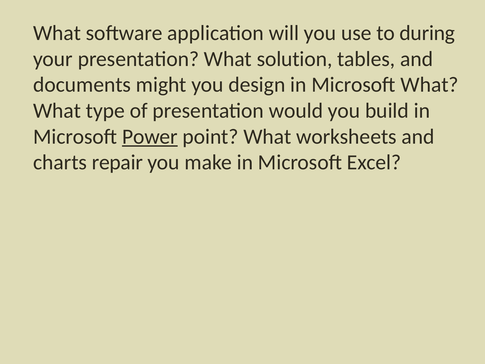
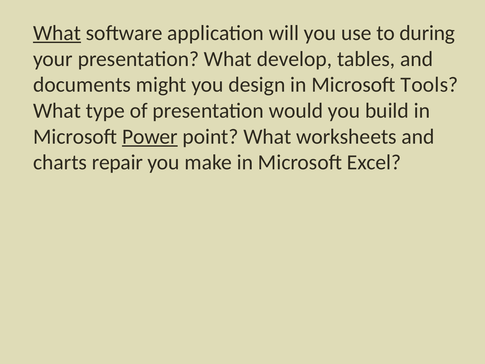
What at (57, 33) underline: none -> present
solution: solution -> develop
Microsoft What: What -> Tools
